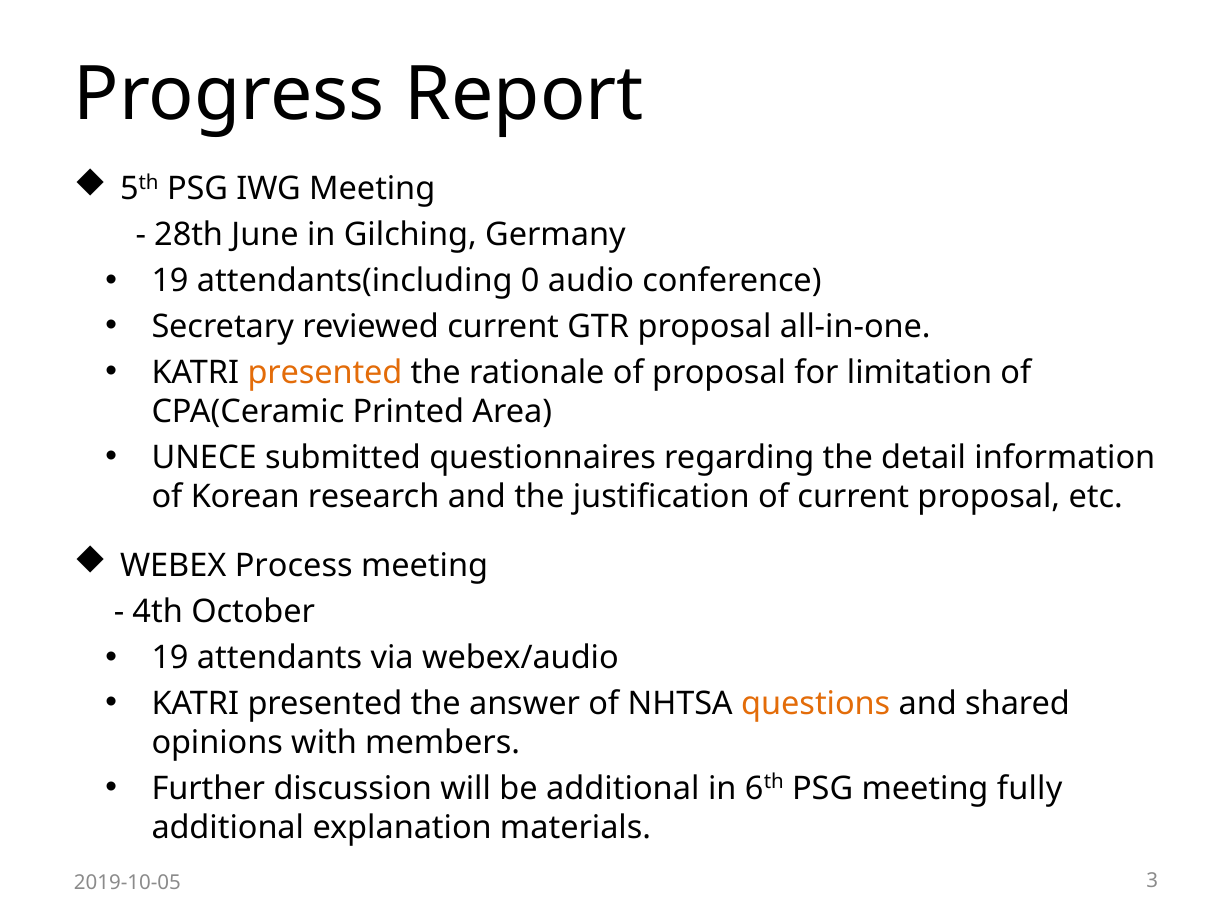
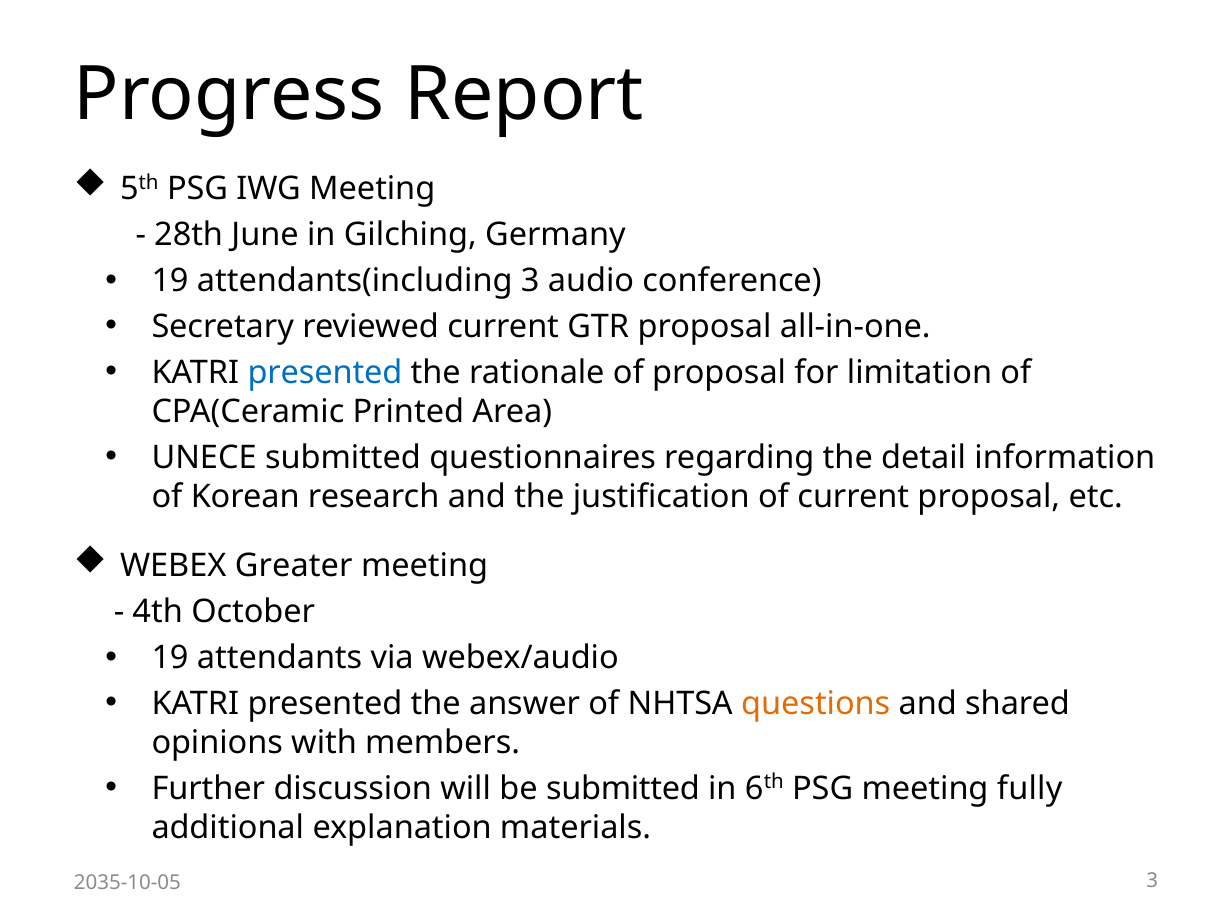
attendants(including 0: 0 -> 3
presented at (325, 373) colour: orange -> blue
Process: Process -> Greater
be additional: additional -> submitted
2019-10-05: 2019-10-05 -> 2035-10-05
